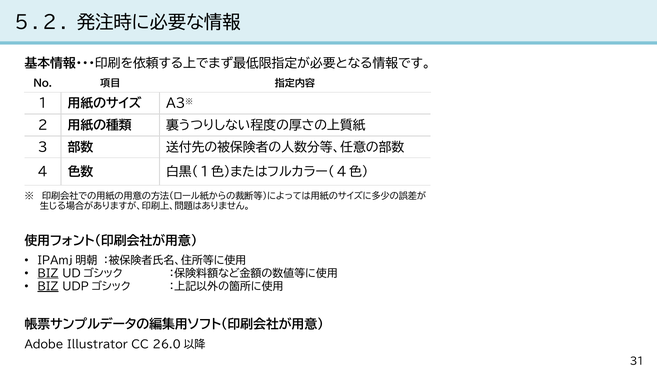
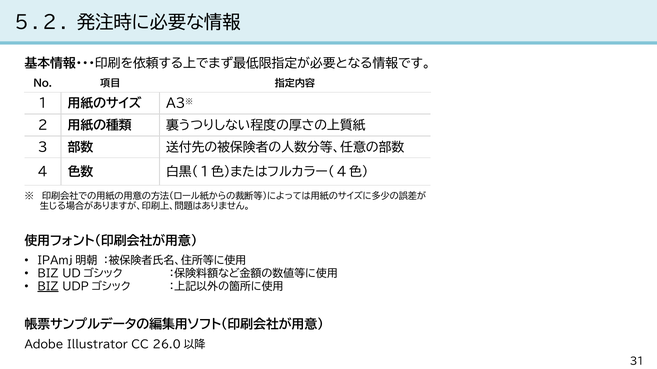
BIZ at (48, 274) underline: present -> none
